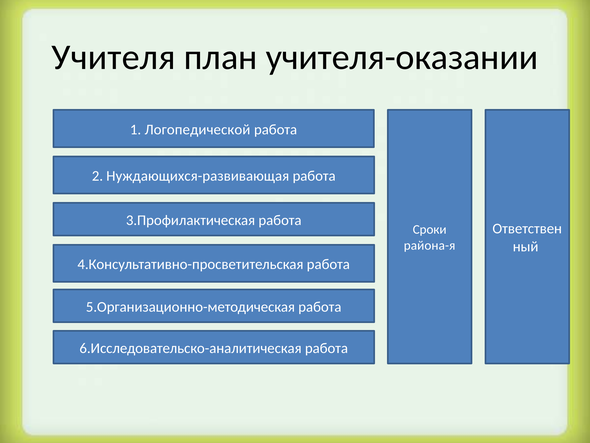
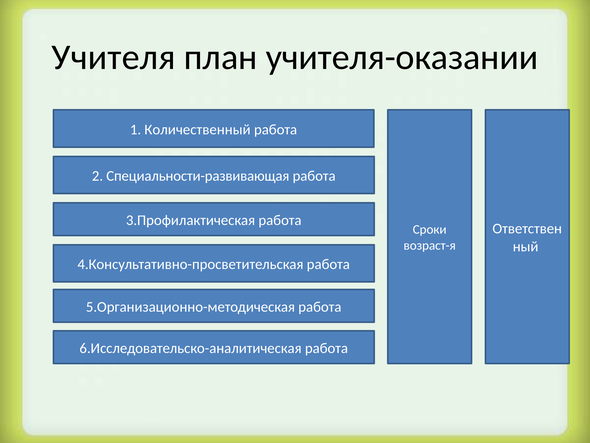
Логопедической: Логопедической -> Количественный
Нуждающихся-развивающая: Нуждающихся-развивающая -> Специальности-развивающая
района-я: района-я -> возраст-я
